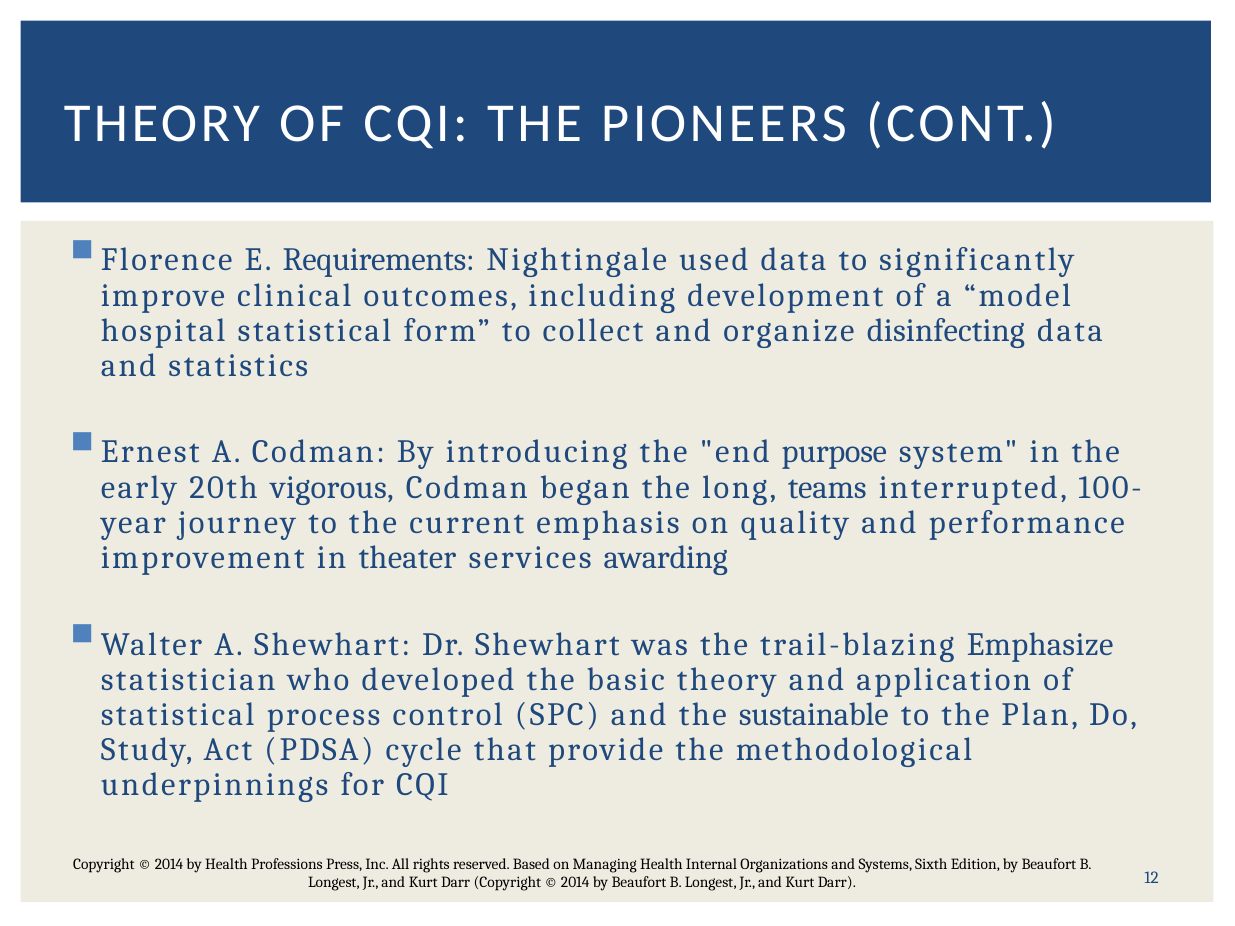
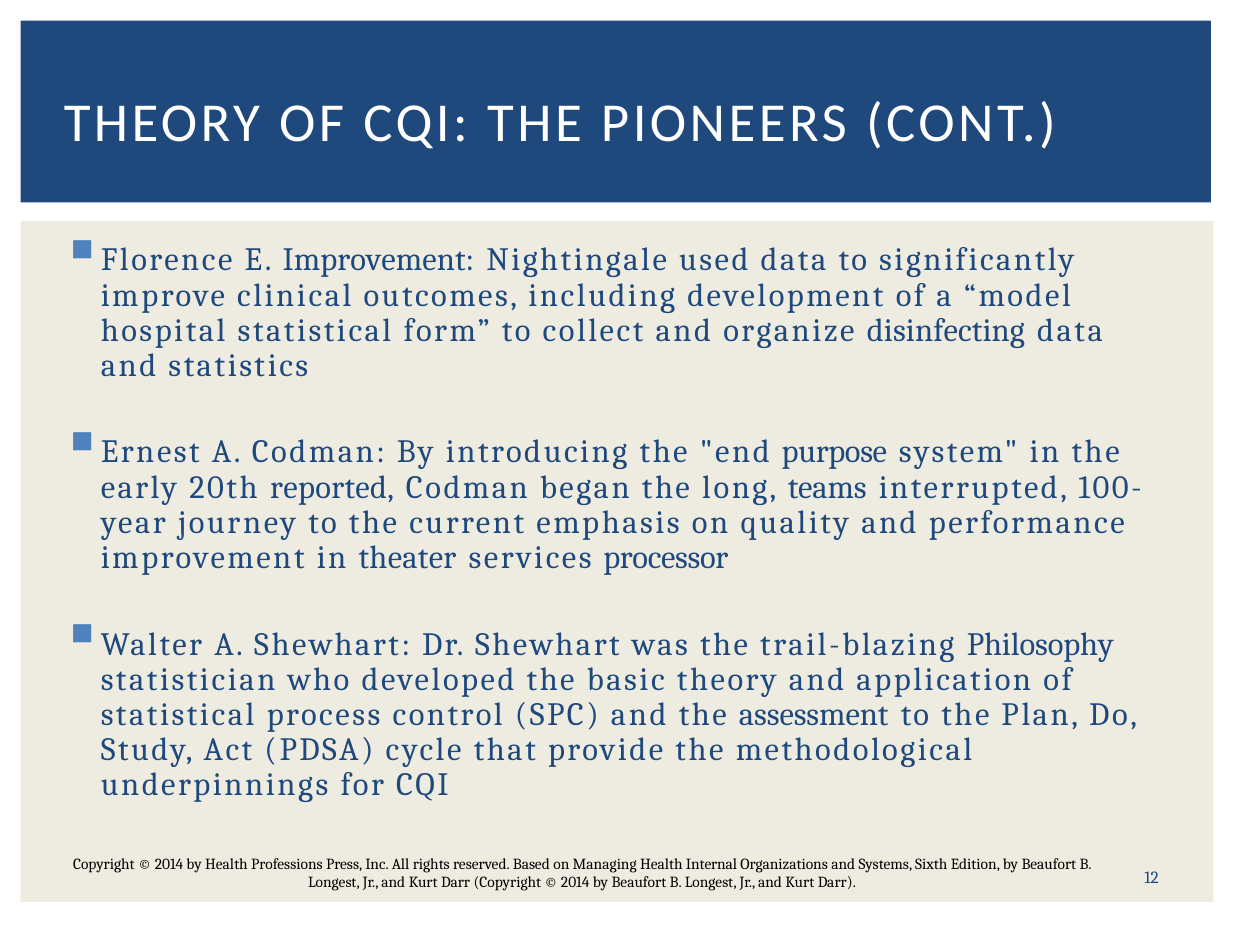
E Requirements: Requirements -> Improvement
vigorous: vigorous -> reported
awarding: awarding -> processor
Emphasize: Emphasize -> Philosophy
sustainable: sustainable -> assessment
